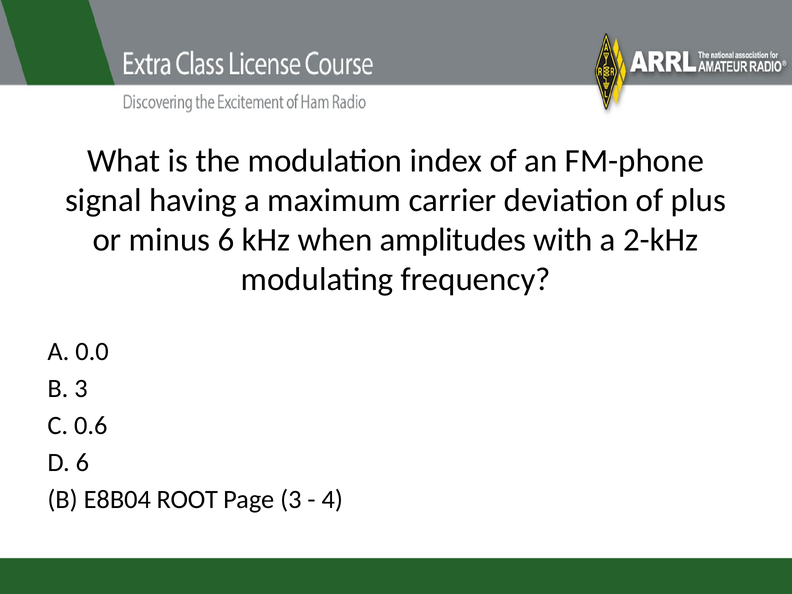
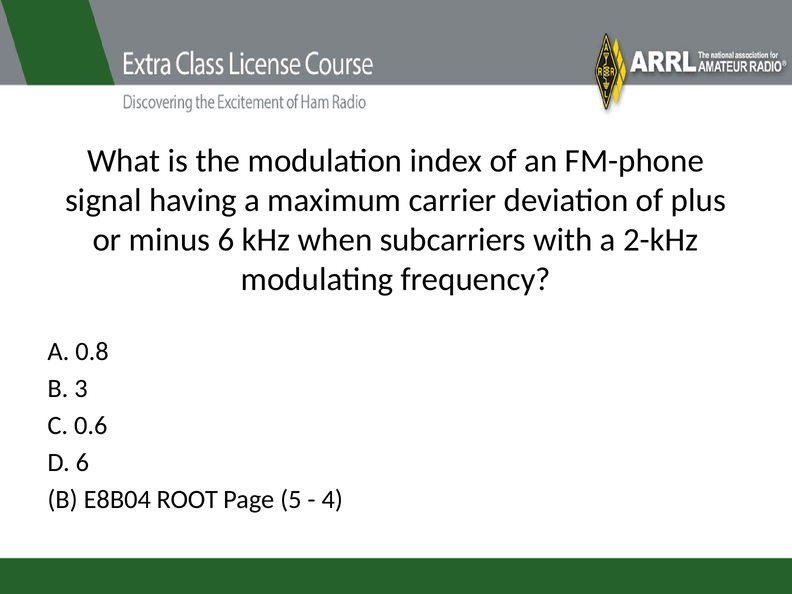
amplitudes: amplitudes -> subcarriers
0.0: 0.0 -> 0.8
Page 3: 3 -> 5
